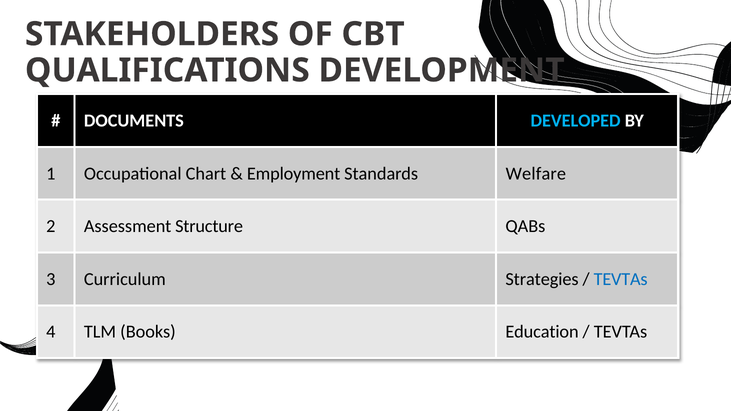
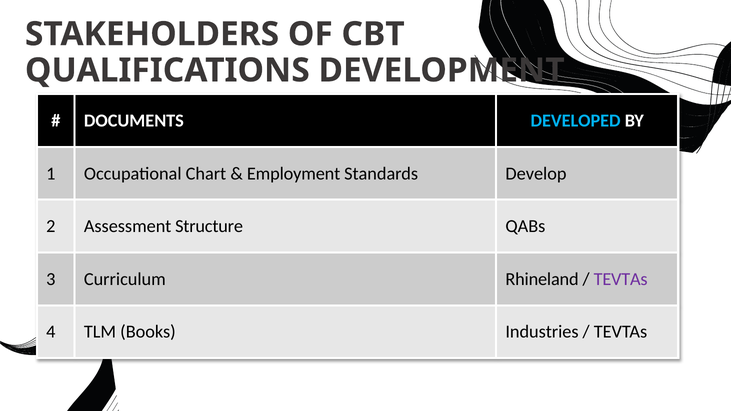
Welfare: Welfare -> Develop
Strategies: Strategies -> Rhineland
TEVTAs at (621, 279) colour: blue -> purple
Education: Education -> Industries
